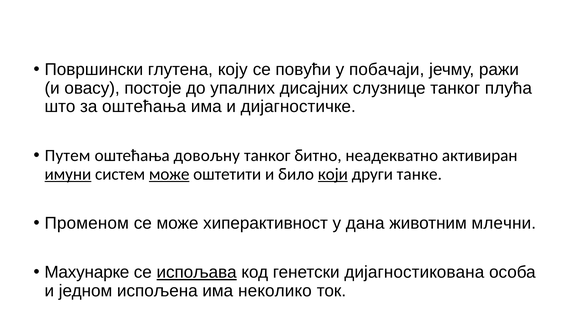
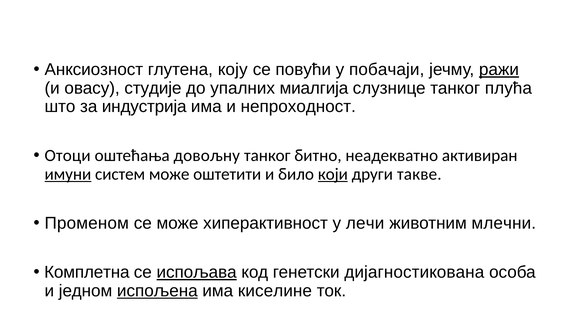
Површински: Површински -> Анксиозност
ражи underline: none -> present
постоје: постоје -> студије
дисајних: дисајних -> миалгија
за оштећања: оштећања -> индустрија
дијагностичке: дијагностичке -> непроходност
Путем: Путем -> Отоци
може at (169, 174) underline: present -> none
танке: танке -> такве
дана: дана -> лечи
Махунарке: Махунарке -> Комплетна
испољена underline: none -> present
неколико: неколико -> киселине
